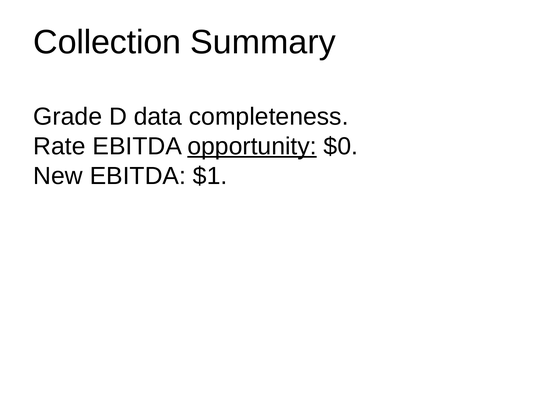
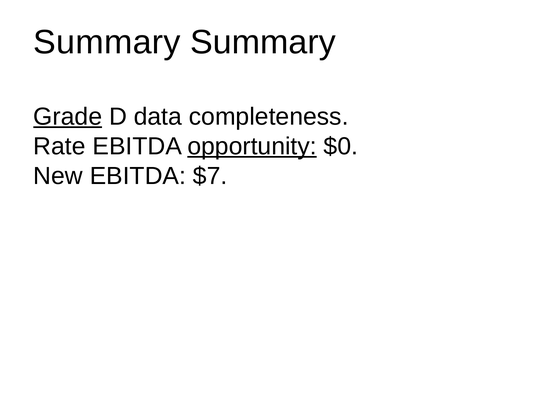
Collection at (107, 42): Collection -> Summary
Grade underline: none -> present
$1: $1 -> $7
